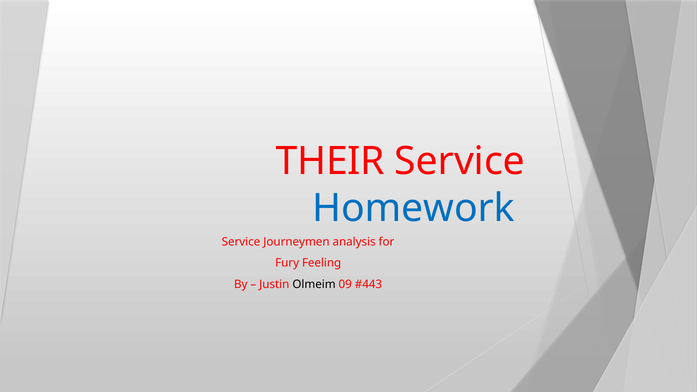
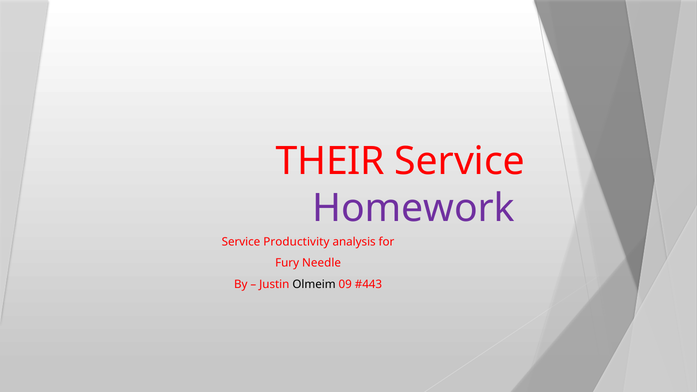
Homework colour: blue -> purple
Journeymen: Journeymen -> Productivity
Feeling: Feeling -> Needle
